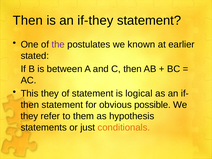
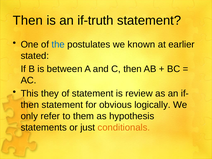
if-they: if-they -> if-truth
the colour: purple -> blue
logical: logical -> review
possible: possible -> logically
they at (29, 116): they -> only
